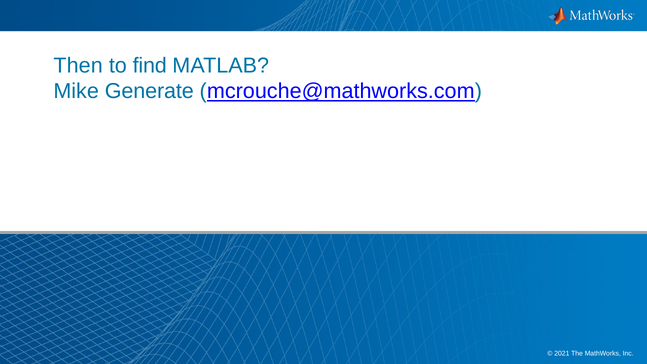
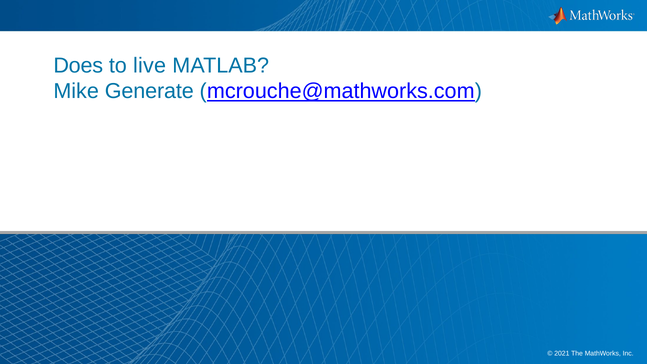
Then: Then -> Does
find: find -> live
